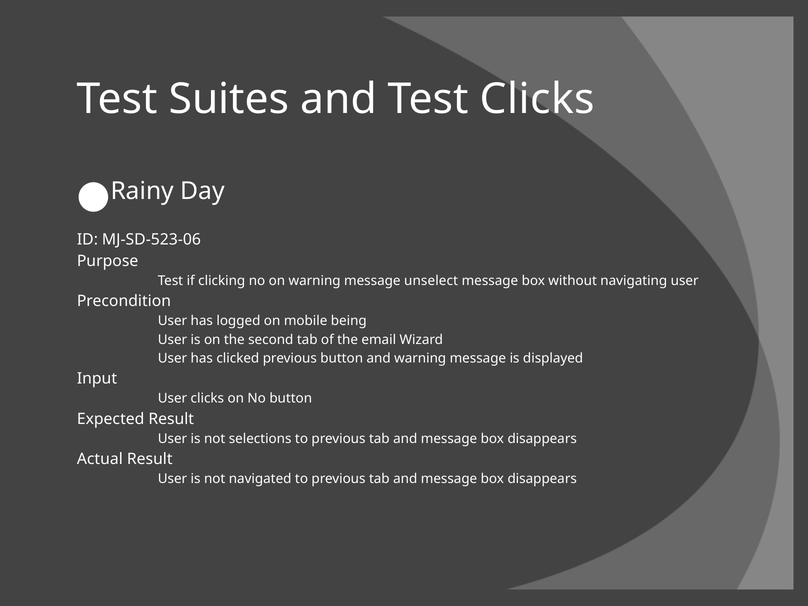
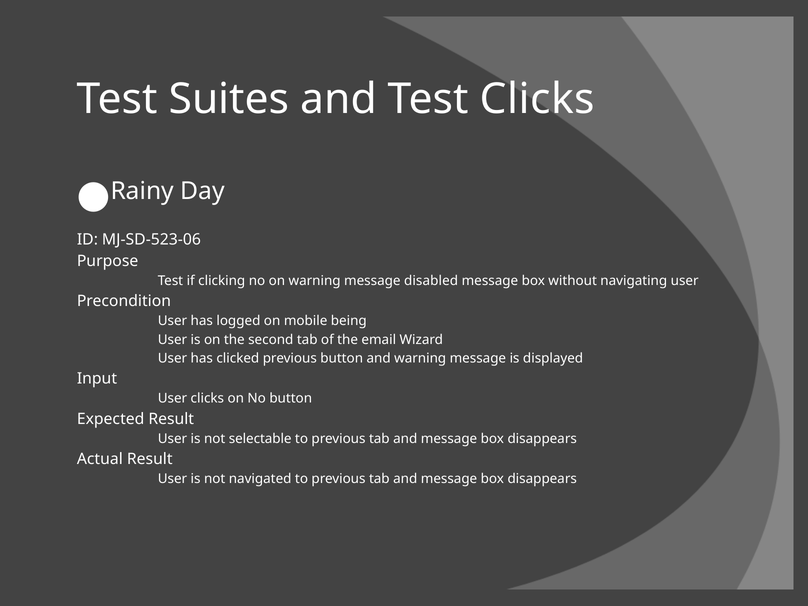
unselect: unselect -> disabled
selections: selections -> selectable
